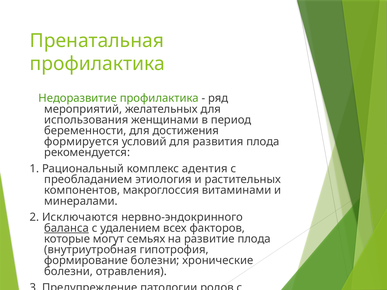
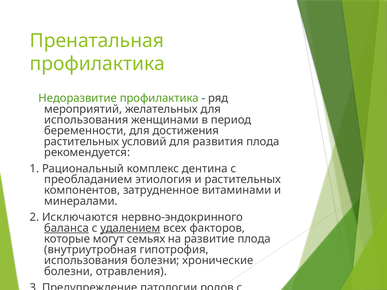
формируется at (82, 142): формируется -> растительных
адентия: адентия -> дентина
макроглоссия: макроглоссия -> затрудненное
удалением at (130, 228) underline: none -> present
формирование at (86, 261): формирование -> использования
